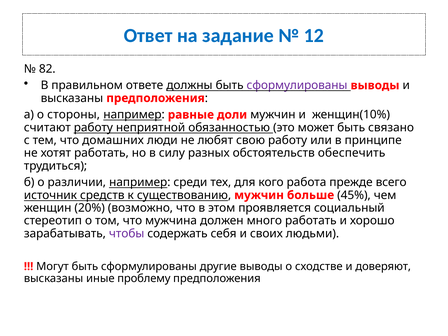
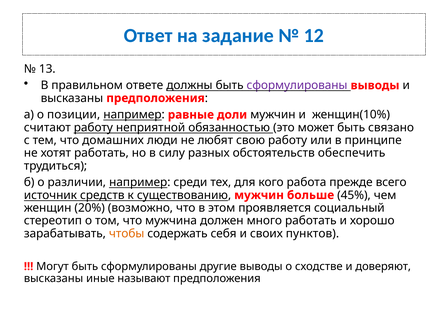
82: 82 -> 13
стороны: стороны -> позиции
чтобы colour: purple -> orange
людьми: людьми -> пунктов
проблему: проблему -> называют
